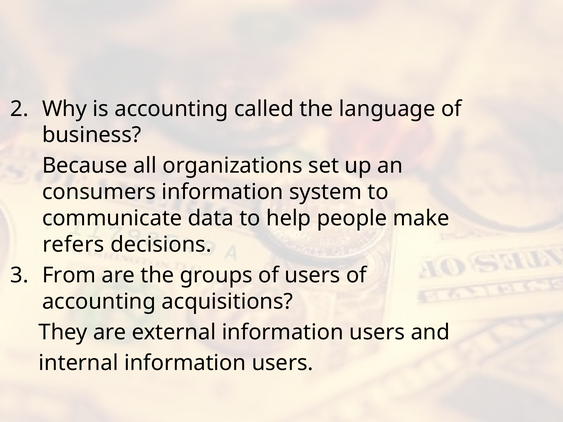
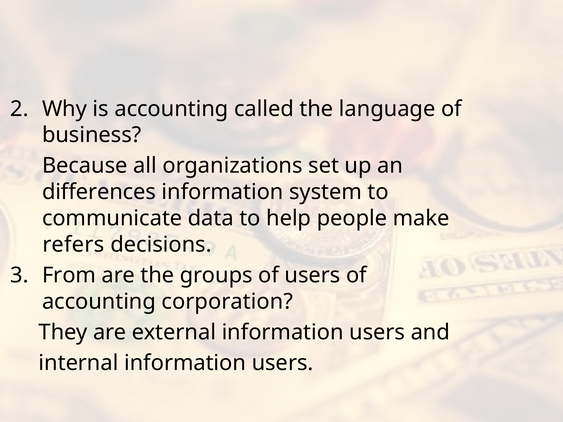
consumers: consumers -> differences
acquisitions: acquisitions -> corporation
